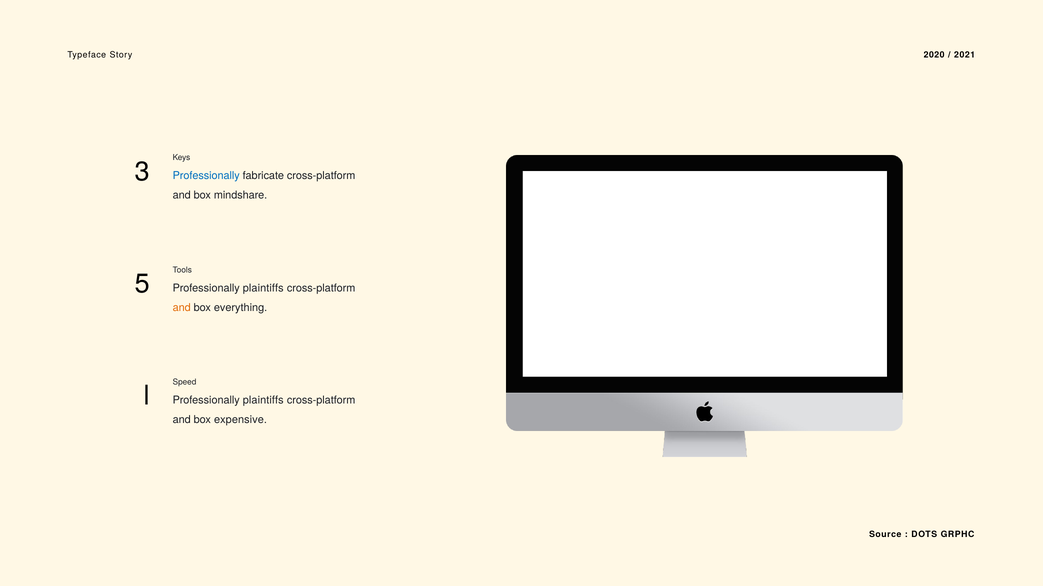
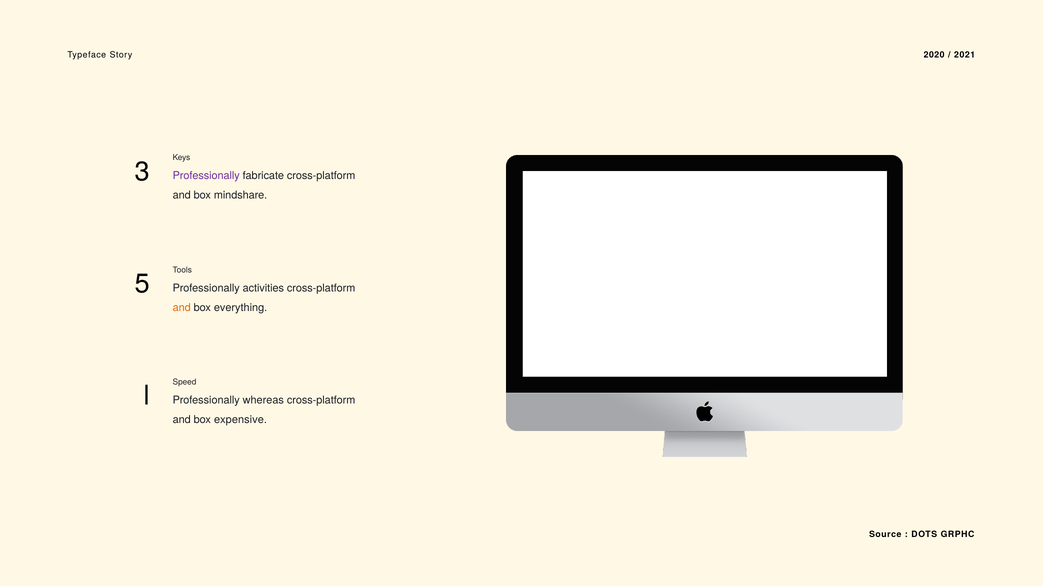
Professionally at (206, 176) colour: blue -> purple
plaintiffs at (263, 288): plaintiffs -> activities
plaintiffs at (263, 401): plaintiffs -> whereas
